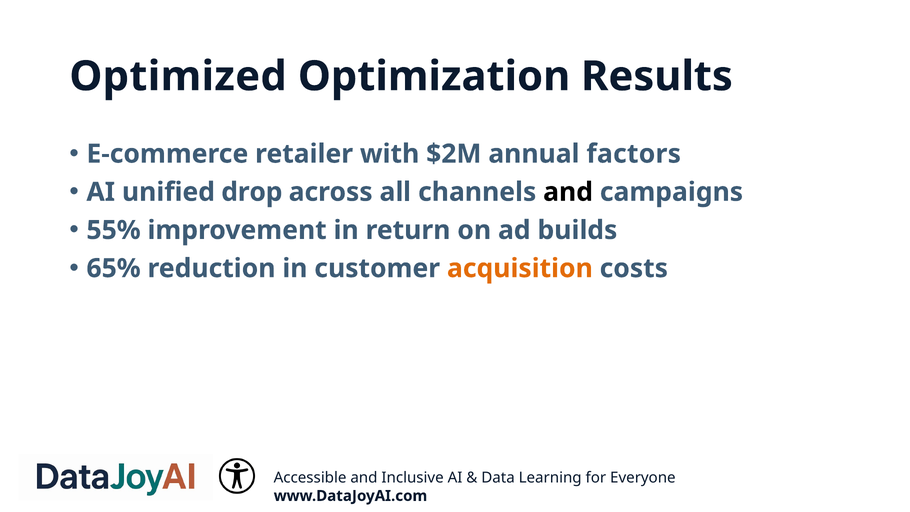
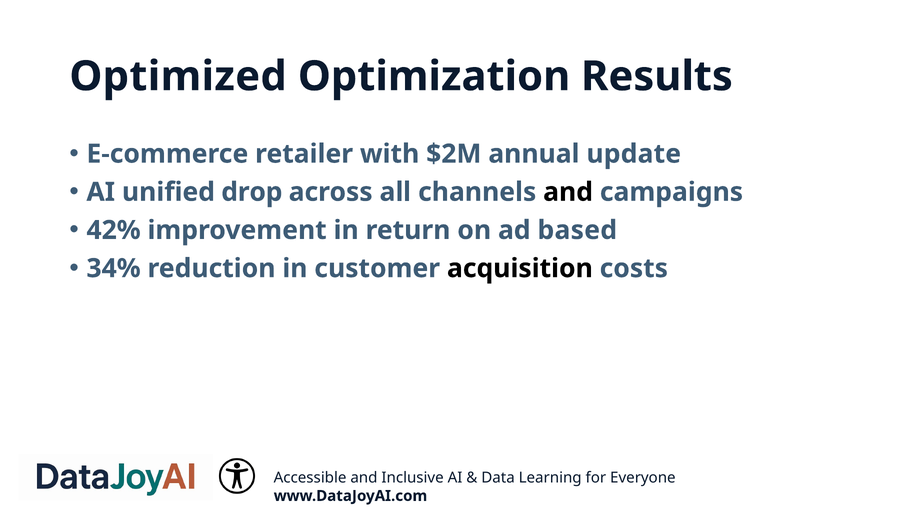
factors: factors -> update
55%: 55% -> 42%
builds: builds -> based
65%: 65% -> 34%
acquisition colour: orange -> black
